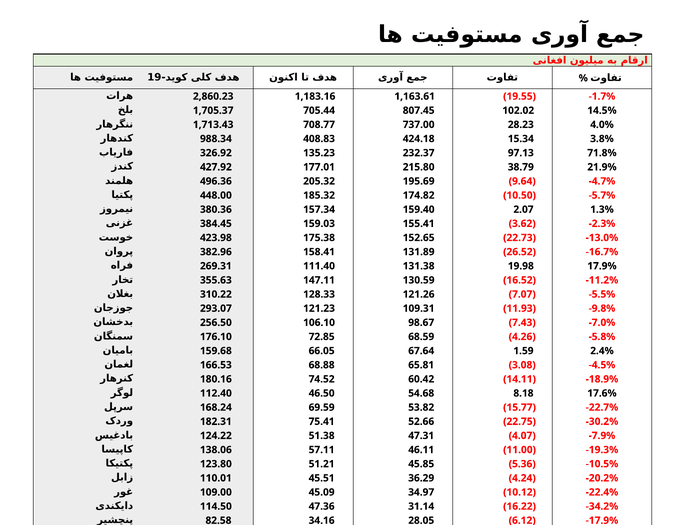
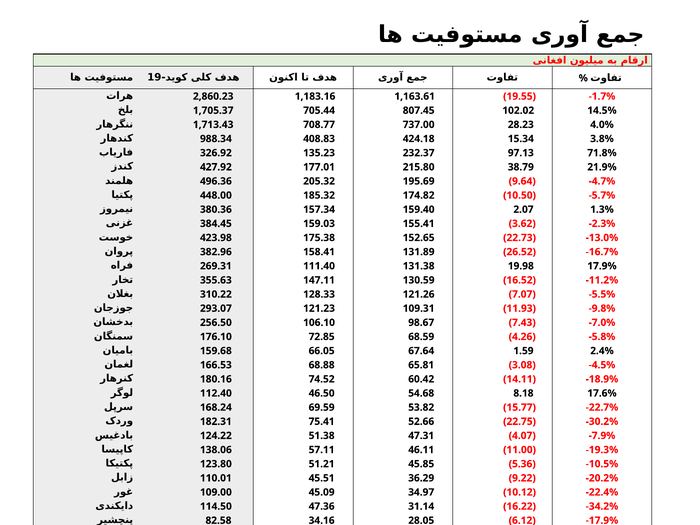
4.24: 4.24 -> 9.22
